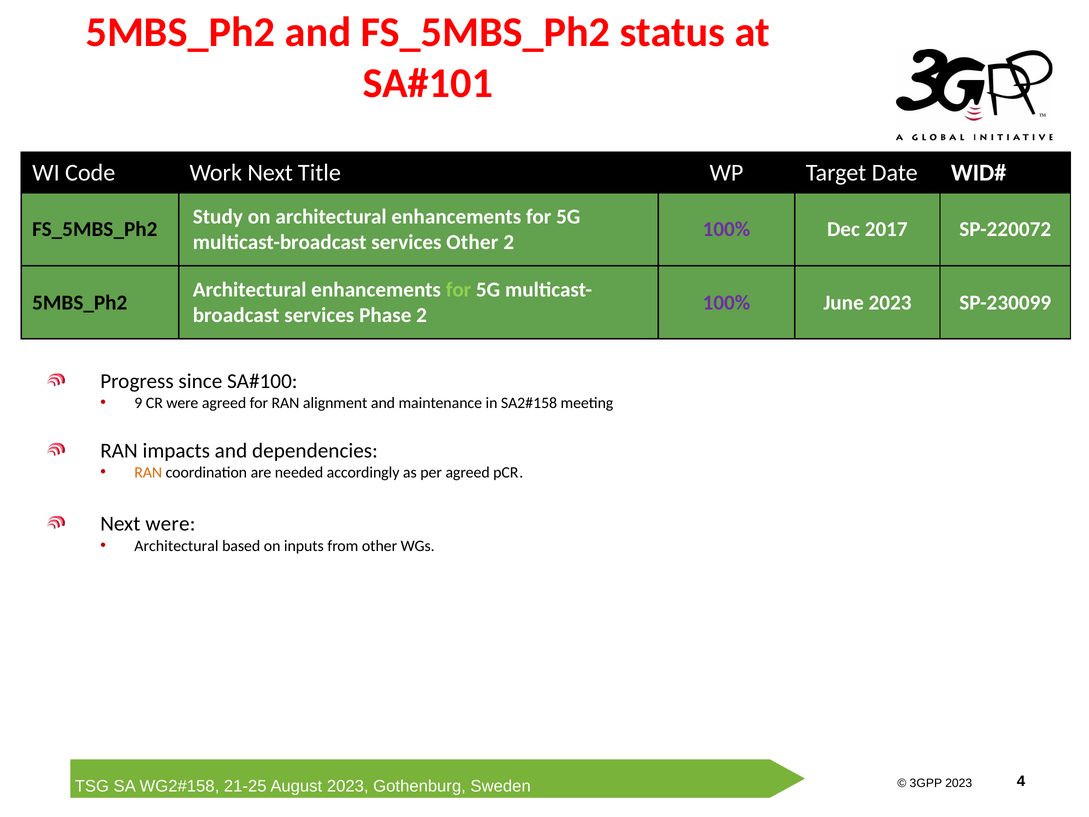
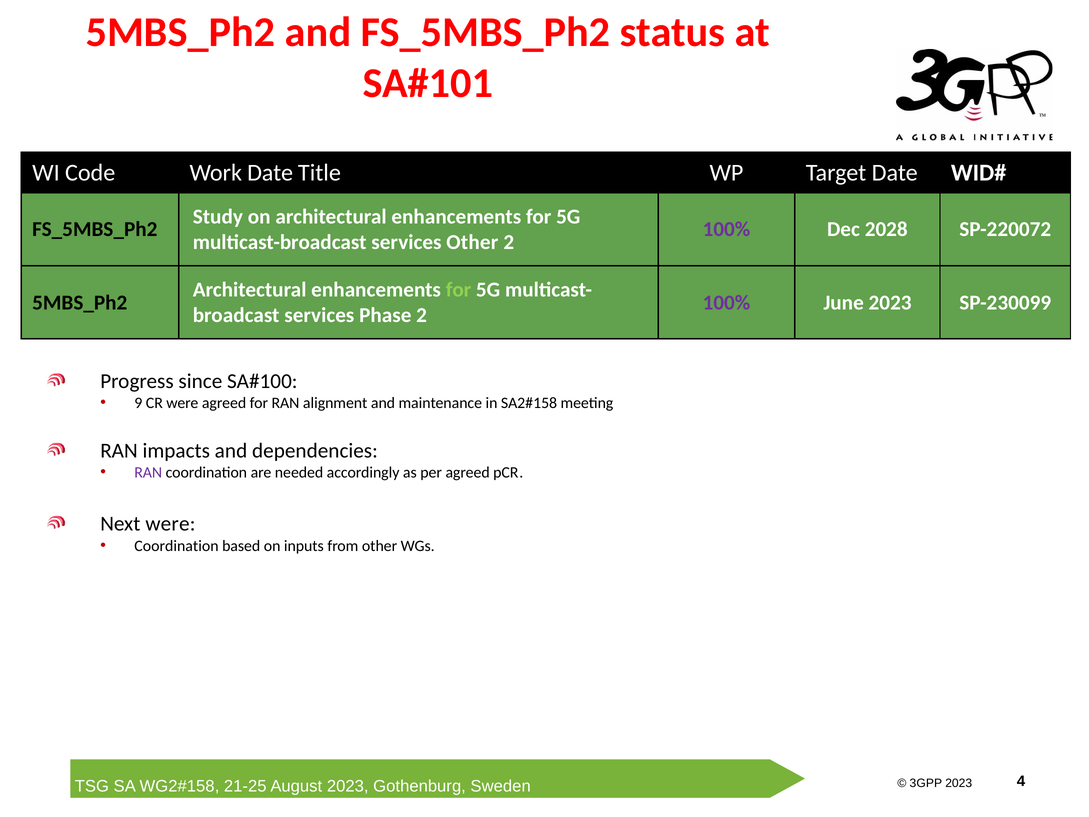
Work Next: Next -> Date
2017: 2017 -> 2028
RAN at (148, 472) colour: orange -> purple
Architectural at (176, 546): Architectural -> Coordination
